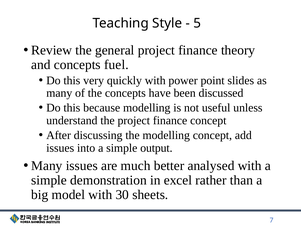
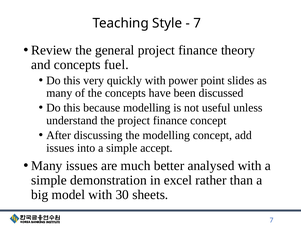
5 at (197, 23): 5 -> 7
output: output -> accept
